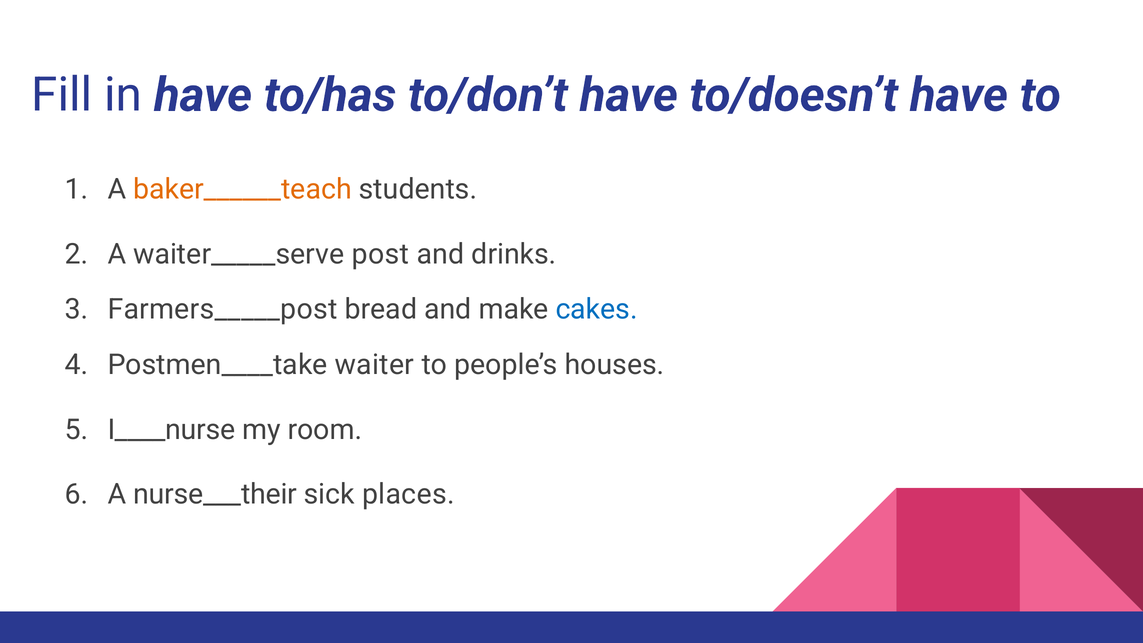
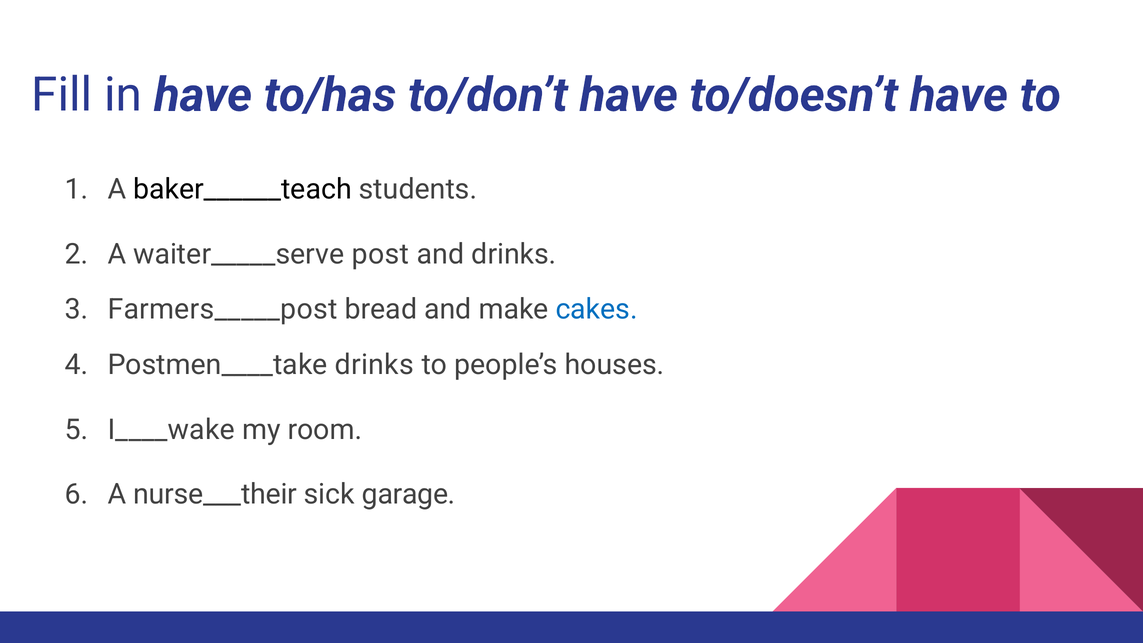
baker______teach colour: orange -> black
Postmen____take waiter: waiter -> drinks
I____nurse: I____nurse -> I____wake
places: places -> garage
